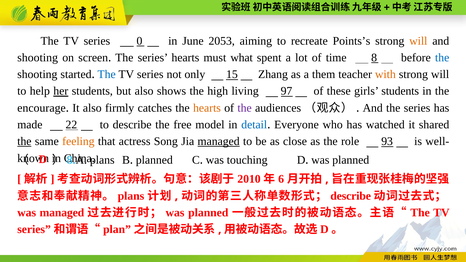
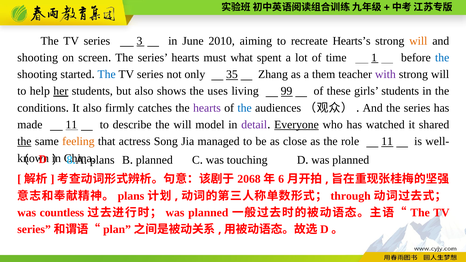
0: 0 -> 3
2053: 2053 -> 2010
Points’s: Points’s -> Hearts’s
8: 8 -> 1
15: 15 -> 35
with colour: orange -> purple
high: high -> uses
97: 97 -> 99
encourage: encourage -> conditions
hearts at (207, 108) colour: orange -> purple
the at (245, 108) colour: purple -> blue
made 22: 22 -> 11
the free: free -> will
detail colour: blue -> purple
Everyone underline: none -> present
managed at (219, 142) underline: present -> none
role 93: 93 -> 11
2010: 2010 -> 2068
describe at (351, 196): describe -> through
was managed: managed -> countless
